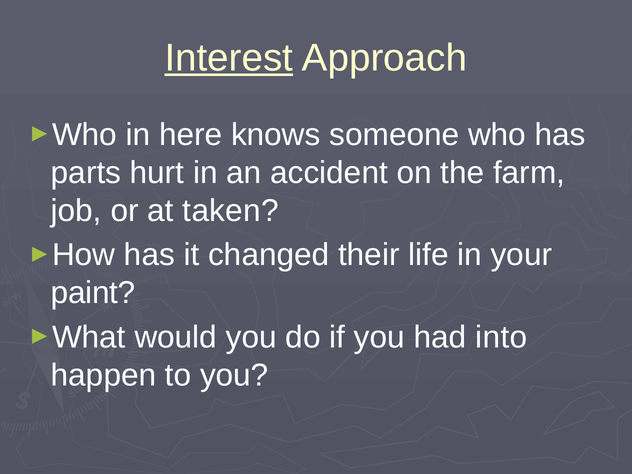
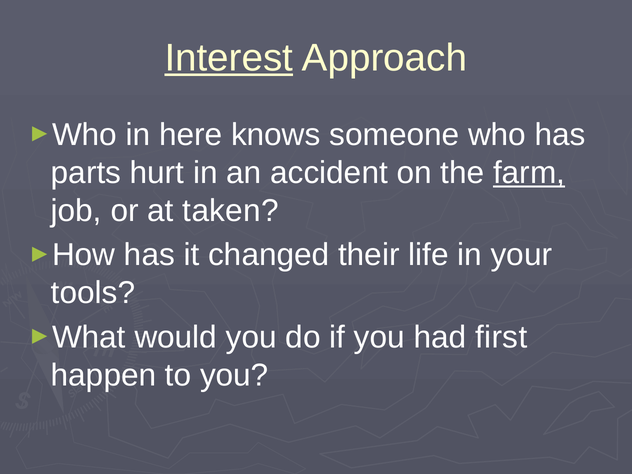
farm underline: none -> present
paint: paint -> tools
into: into -> first
